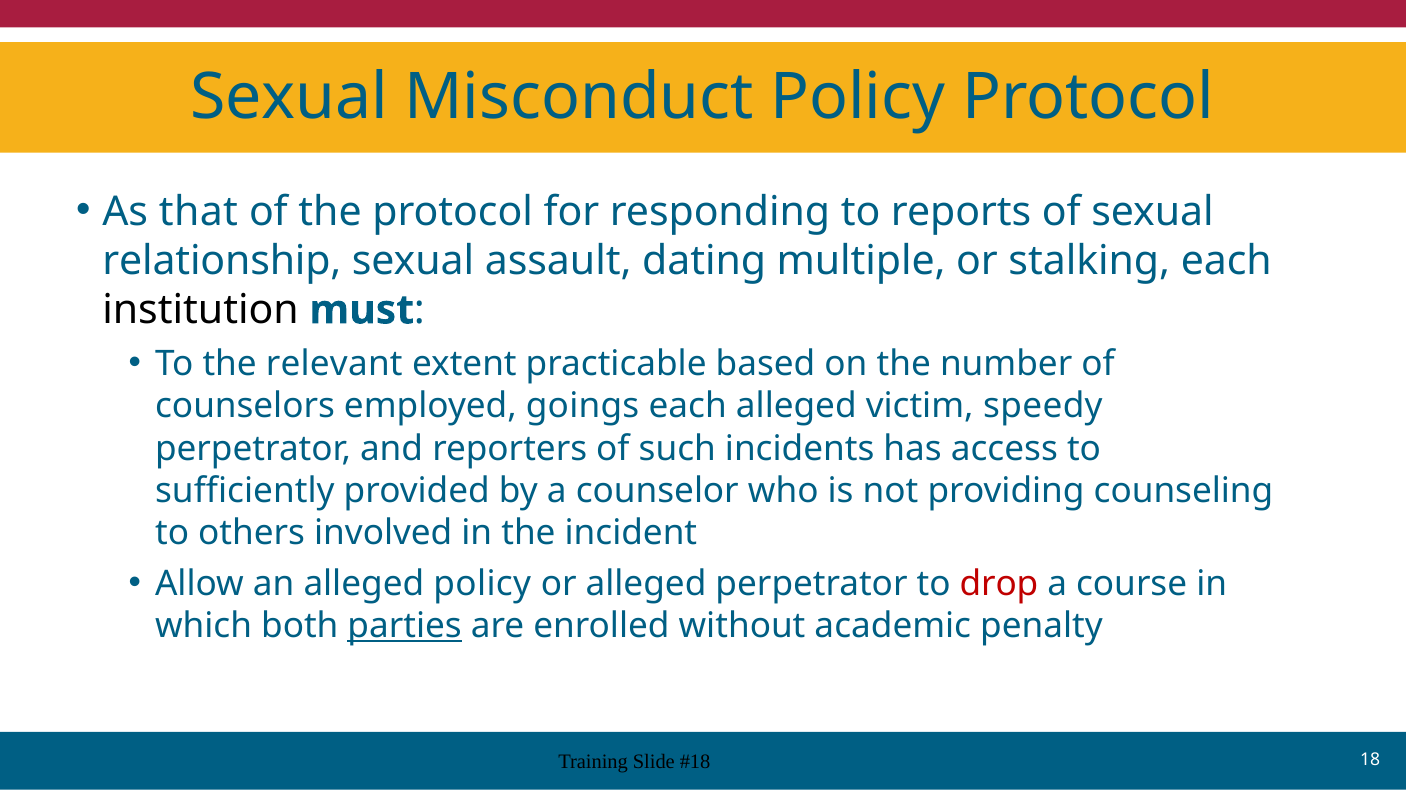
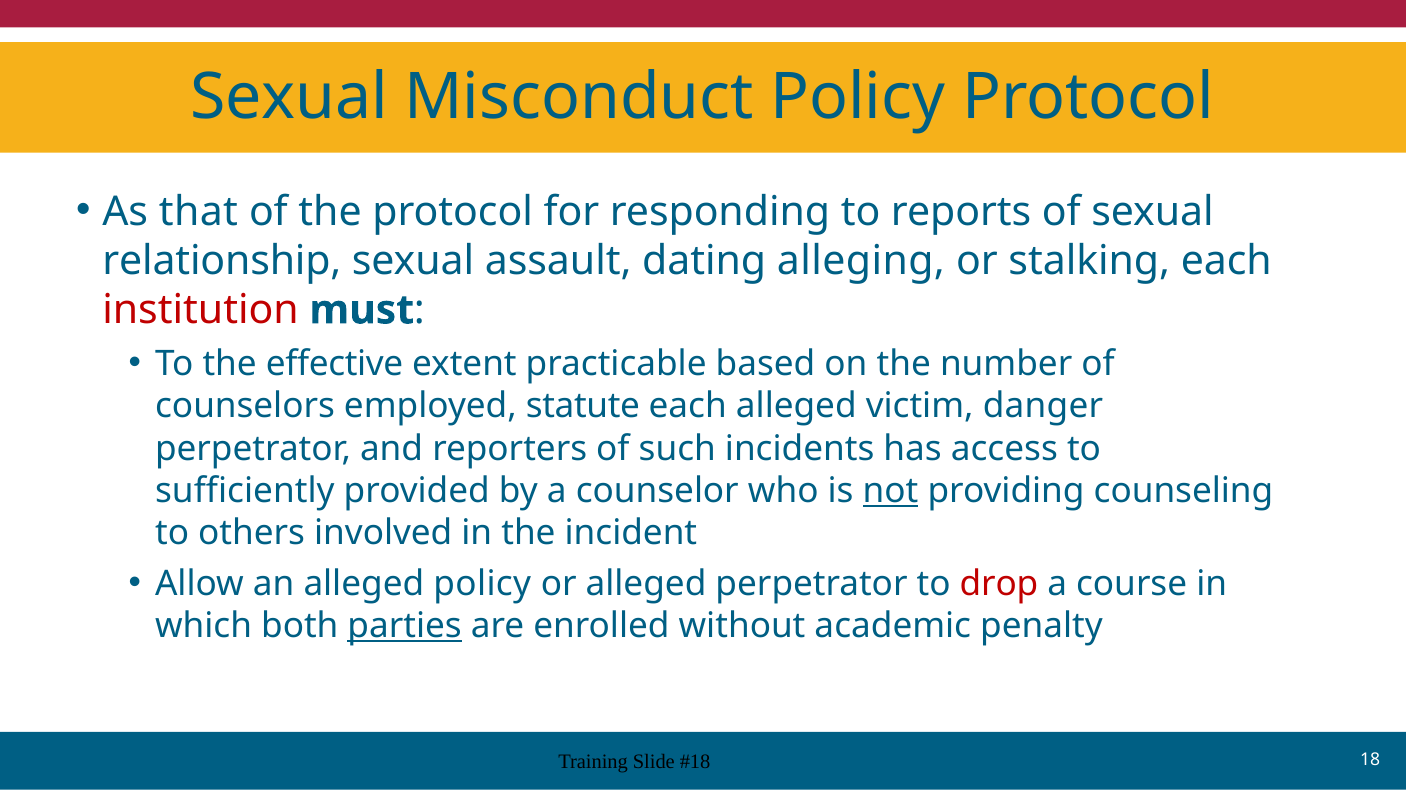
multiple: multiple -> alleging
institution colour: black -> red
relevant: relevant -> effective
goings: goings -> statute
speedy: speedy -> danger
not underline: none -> present
